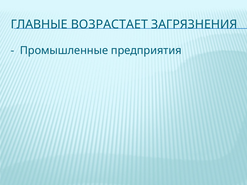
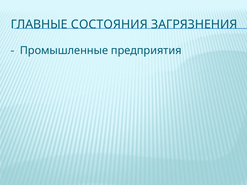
ВОЗРАСТАЕТ: ВОЗРАСТАЕТ -> СОСТОЯНИЯ
